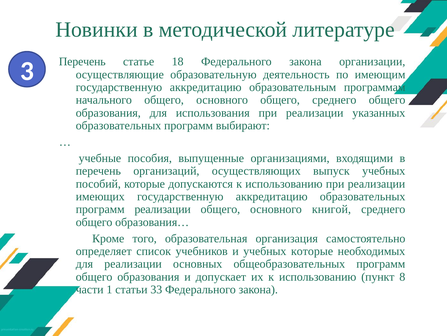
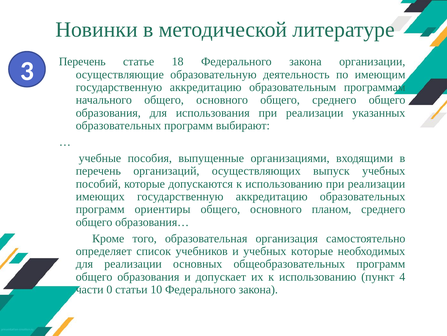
программ реализации: реализации -> ориентиры
книгой: книгой -> планом
8: 8 -> 4
1: 1 -> 0
33: 33 -> 10
